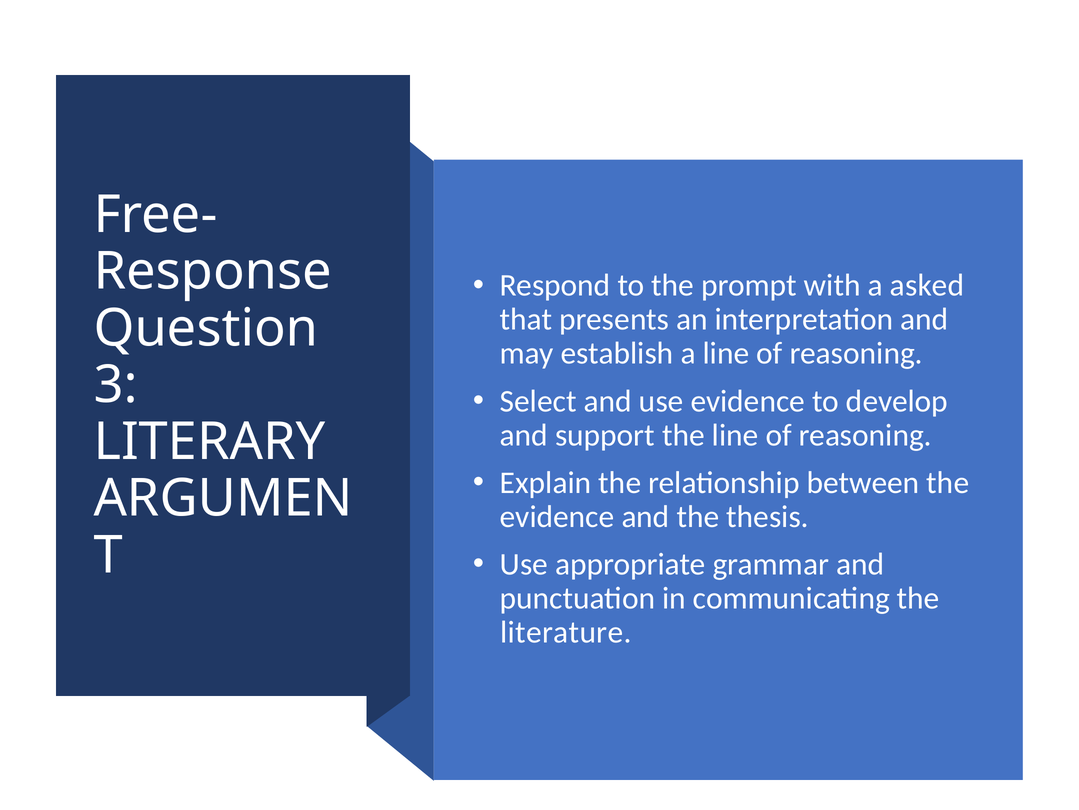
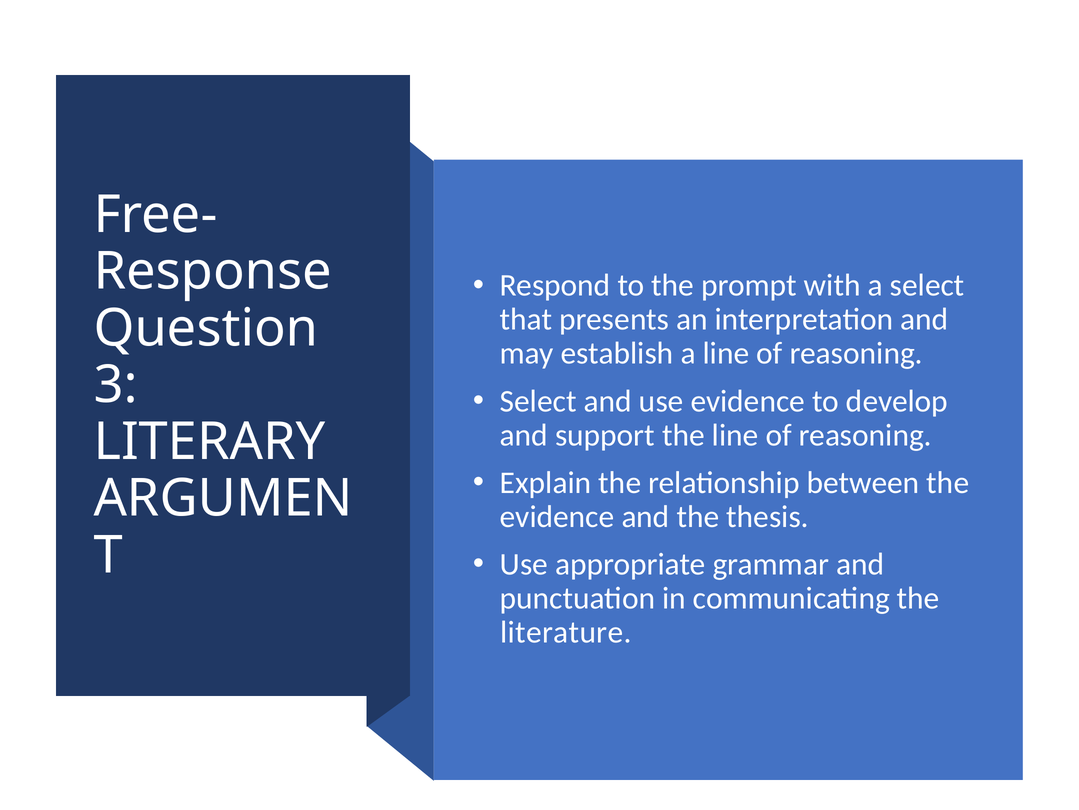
a asked: asked -> select
